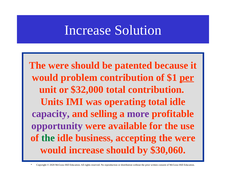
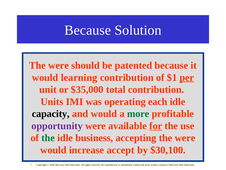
Increase at (88, 30): Increase -> Because
problem: problem -> learning
$32,000: $32,000 -> $35,000
operating total: total -> each
capacity colour: purple -> black
and selling: selling -> would
more colour: purple -> green
for underline: none -> present
increase should: should -> accept
$30,060: $30,060 -> $30,100
